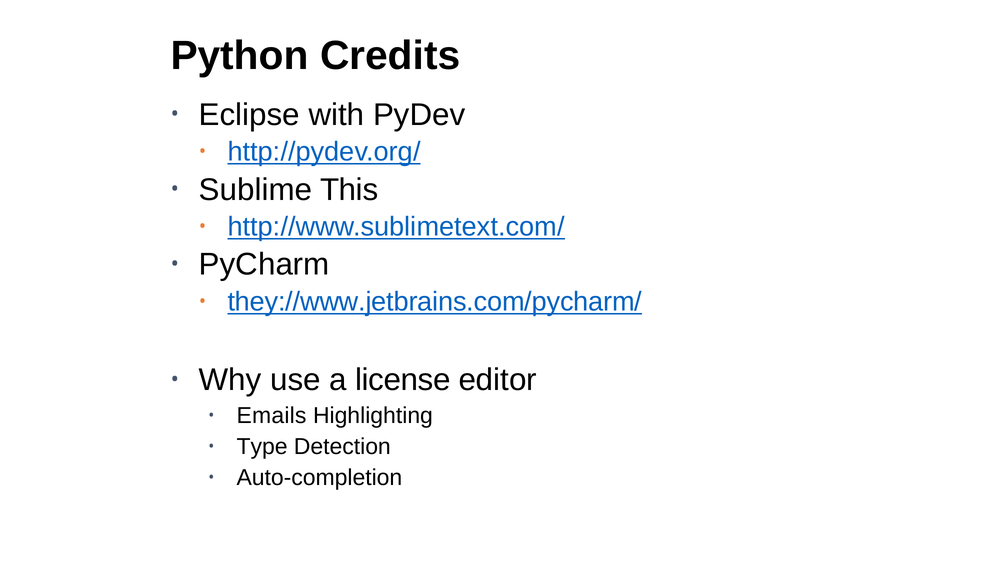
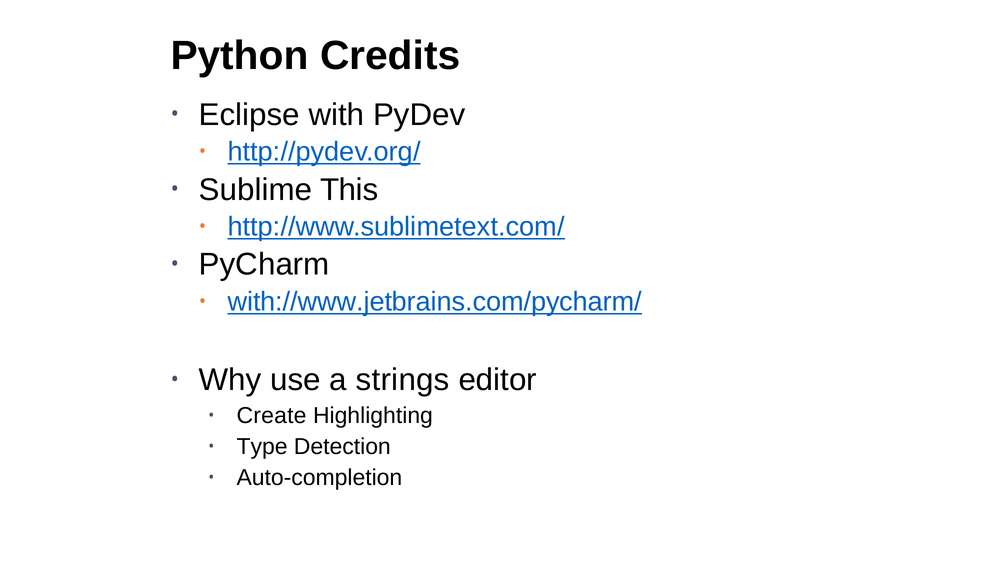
they://www.jetbrains.com/pycharm/: they://www.jetbrains.com/pycharm/ -> with://www.jetbrains.com/pycharm/
license: license -> strings
Emails: Emails -> Create
